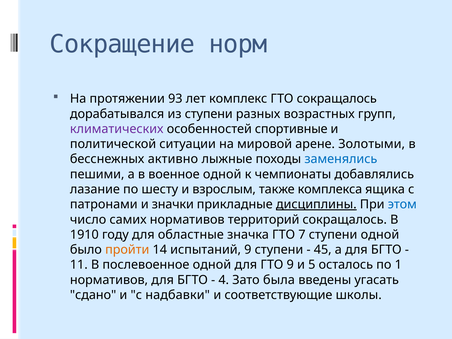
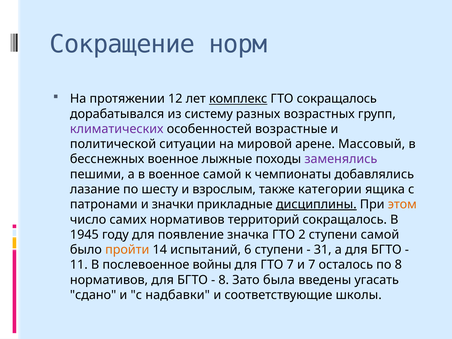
93: 93 -> 12
комплекс underline: none -> present
из ступени: ступени -> систему
спортивные: спортивные -> возрастные
Золотыми: Золотыми -> Массовый
бесснежных активно: активно -> военное
заменялись colour: blue -> purple
военное одной: одной -> самой
комплекса: комплекса -> категории
этом colour: blue -> orange
1910: 1910 -> 1945
областные: областные -> появление
7: 7 -> 2
ступени одной: одной -> самой
испытаний 9: 9 -> 6
45: 45 -> 31
послевоенное одной: одной -> войны
ГТО 9: 9 -> 7
и 5: 5 -> 7
по 1: 1 -> 8
4 at (224, 280): 4 -> 8
